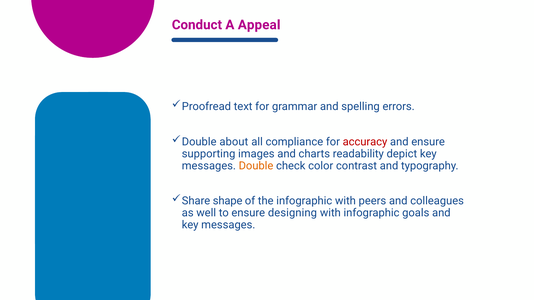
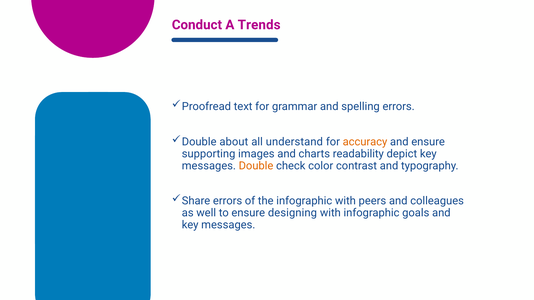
Appeal: Appeal -> Trends
compliance: compliance -> understand
accuracy colour: red -> orange
shape at (228, 201): shape -> errors
